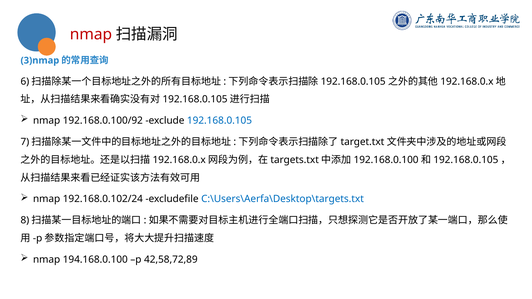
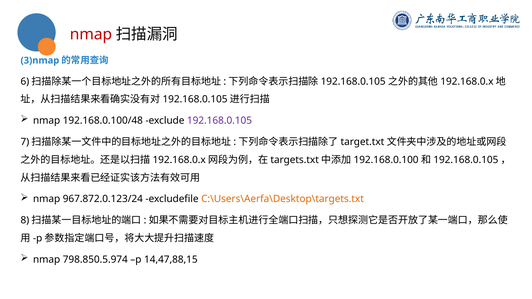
192.168.0.100/92: 192.168.0.100/92 -> 192.168.0.100/48
192.168.0.105 colour: blue -> purple
192.168.0.102/24: 192.168.0.102/24 -> 967.872.0.123/24
C:\Users\Aerfa\Desktop\targets.txt colour: blue -> orange
194.168.0.100: 194.168.0.100 -> 798.850.5.974
42,58,72,89: 42,58,72,89 -> 14,47,88,15
